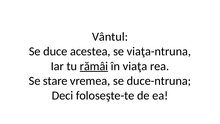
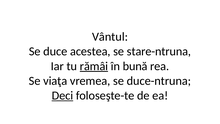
viaţa-ntruna: viaţa-ntruna -> stare-ntruna
viaţa: viaţa -> bună
stare: stare -> viaţa
Deci underline: none -> present
